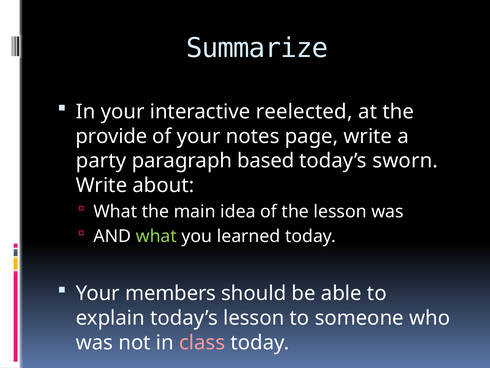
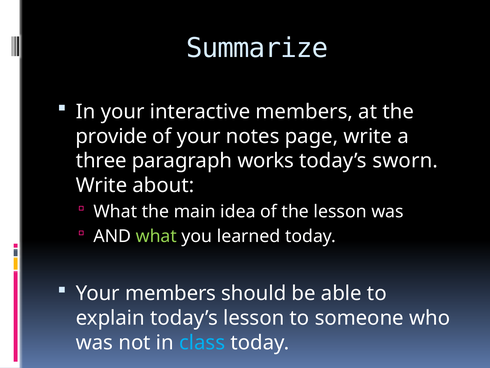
interactive reelected: reelected -> members
party: party -> three
based: based -> works
class colour: pink -> light blue
